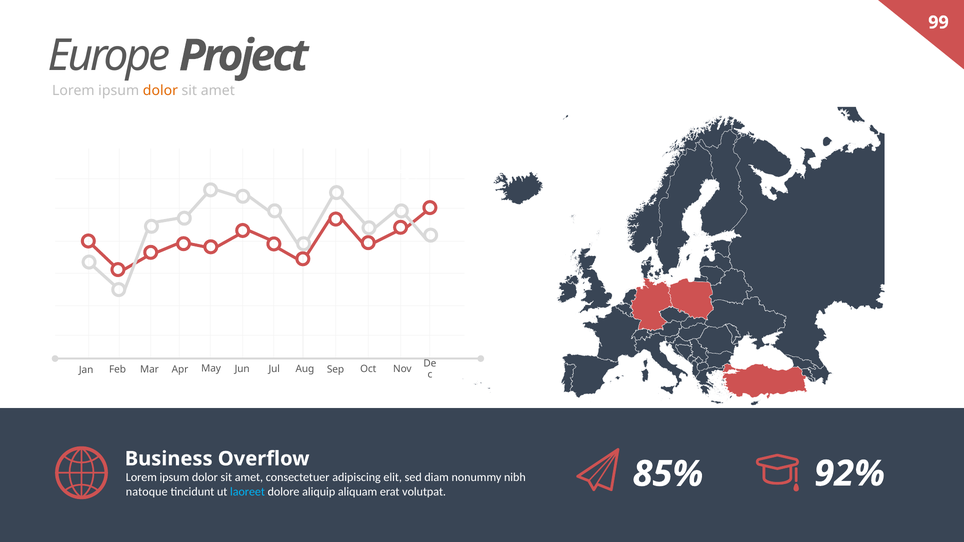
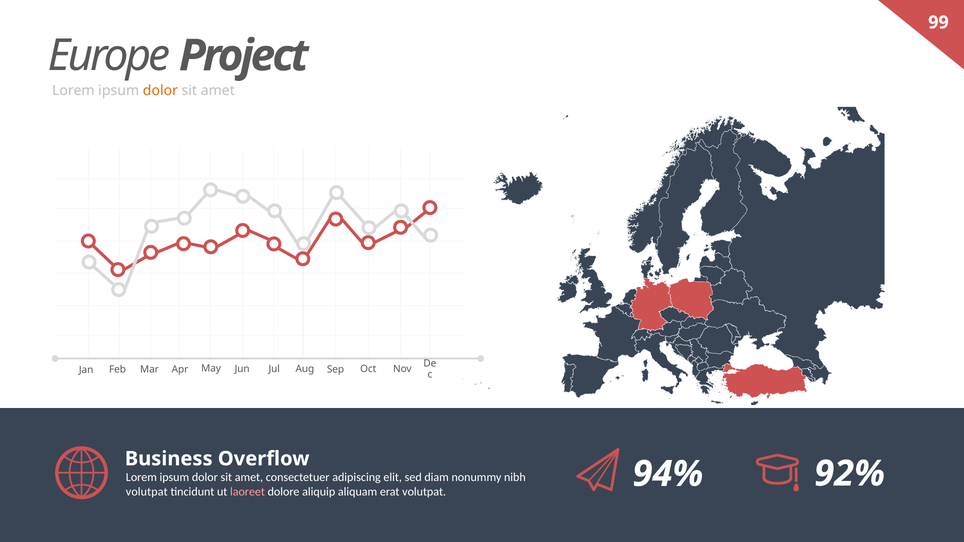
natoque at (147, 492): natoque -> volutpat
laoreet colour: light blue -> pink
85%: 85% -> 94%
